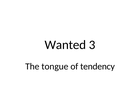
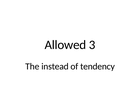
Wanted: Wanted -> Allowed
tongue: tongue -> instead
